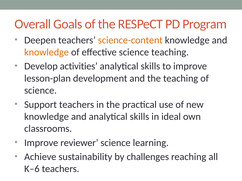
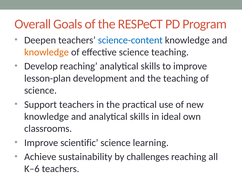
science-content colour: orange -> blue
Develop activities: activities -> reaching
reviewer: reviewer -> scientific
